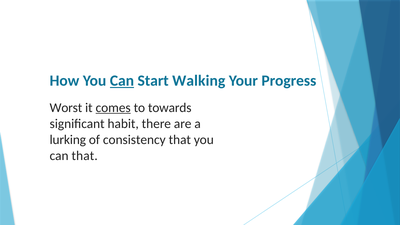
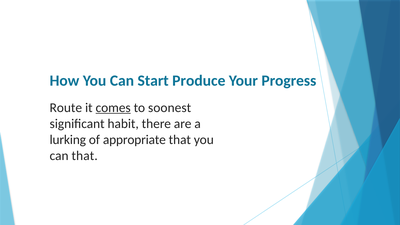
Can at (122, 81) underline: present -> none
Walking: Walking -> Produce
Worst: Worst -> Route
towards: towards -> soonest
consistency: consistency -> appropriate
